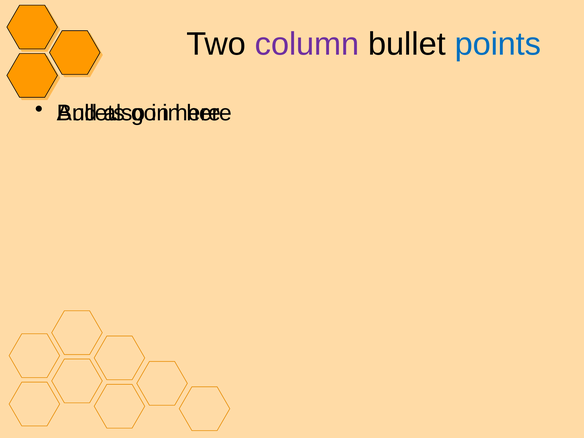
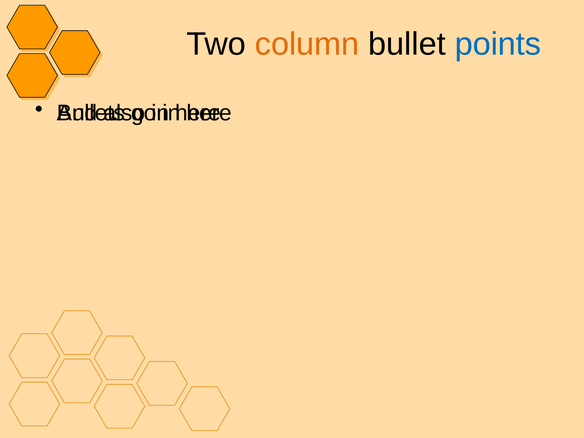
column colour: purple -> orange
